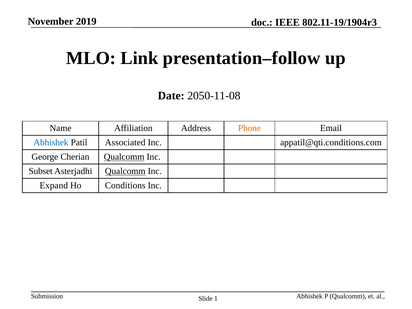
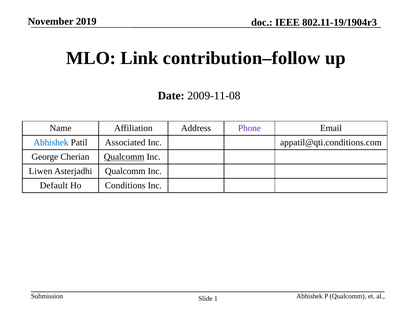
presentation–follow: presentation–follow -> contribution–follow
2050-11-08: 2050-11-08 -> 2009-11-08
Phone colour: orange -> purple
Subset: Subset -> Liwen
Qualcomm at (125, 171) underline: present -> none
Expand: Expand -> Default
